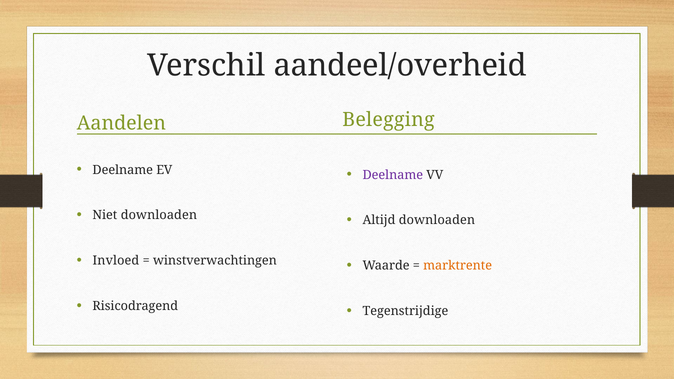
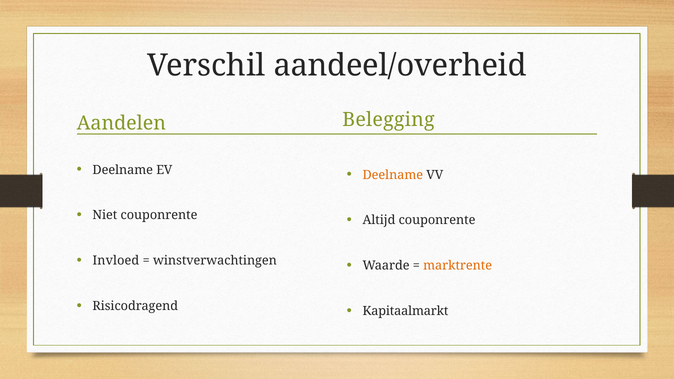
Deelname at (393, 175) colour: purple -> orange
Niet downloaden: downloaden -> couponrente
Altijd downloaden: downloaden -> couponrente
Tegenstrijdige: Tegenstrijdige -> Kapitaalmarkt
